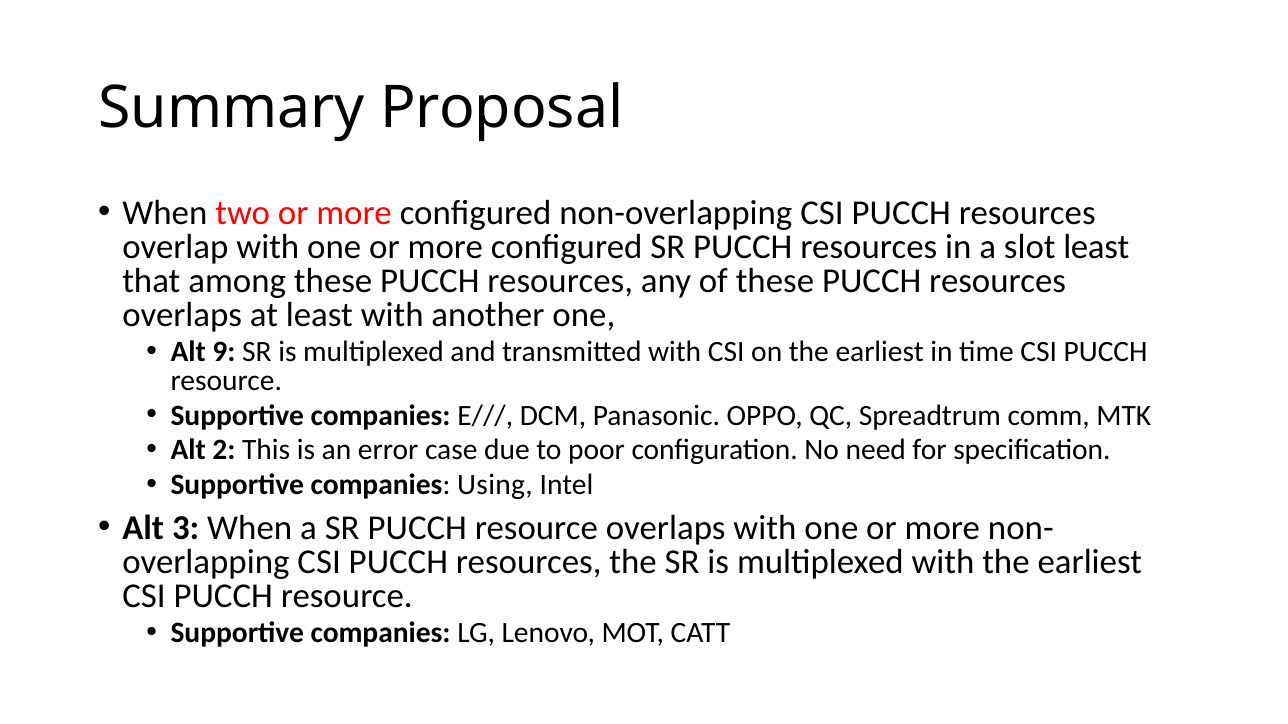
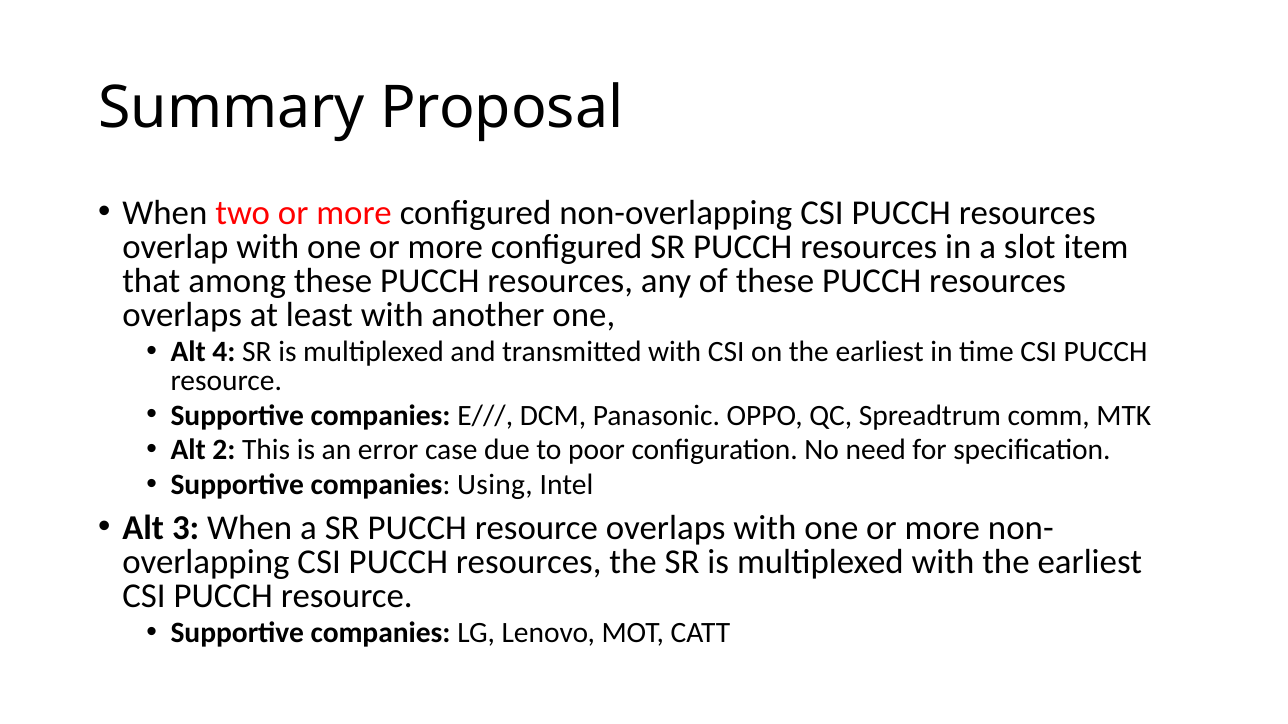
slot least: least -> item
9: 9 -> 4
